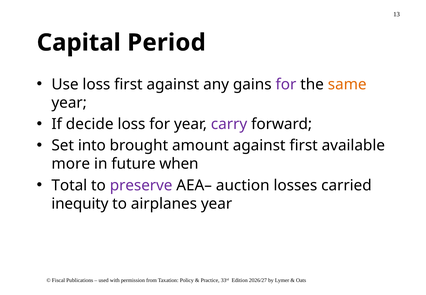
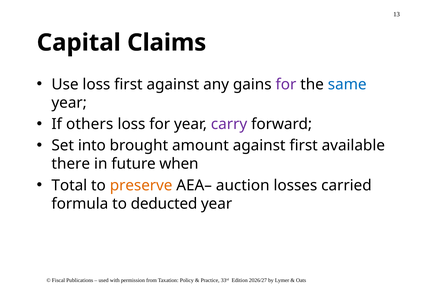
Period: Period -> Claims
same colour: orange -> blue
decide: decide -> others
more: more -> there
preserve colour: purple -> orange
inequity: inequity -> formula
airplanes: airplanes -> deducted
